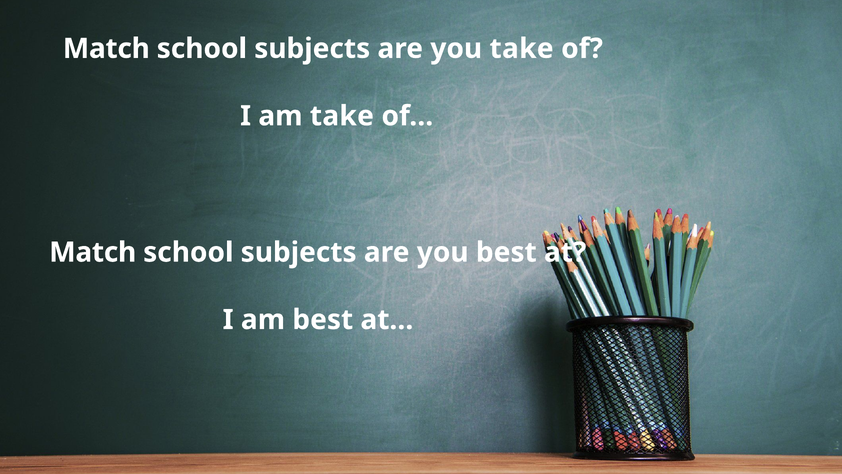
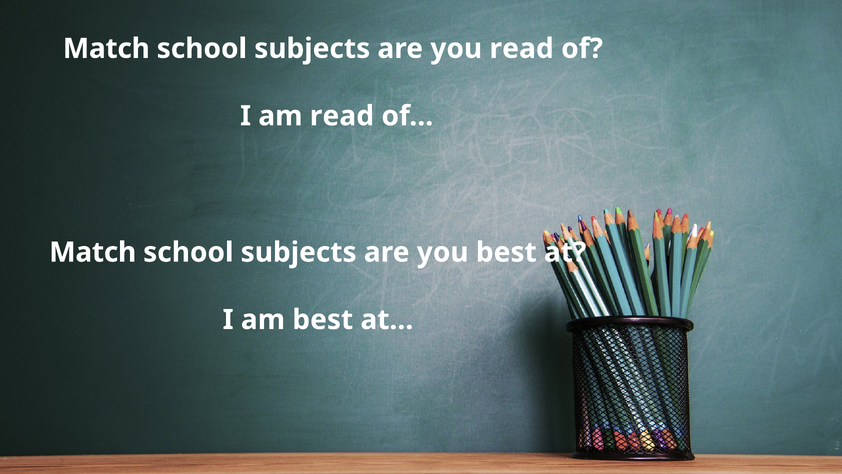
you take: take -> read
am take: take -> read
